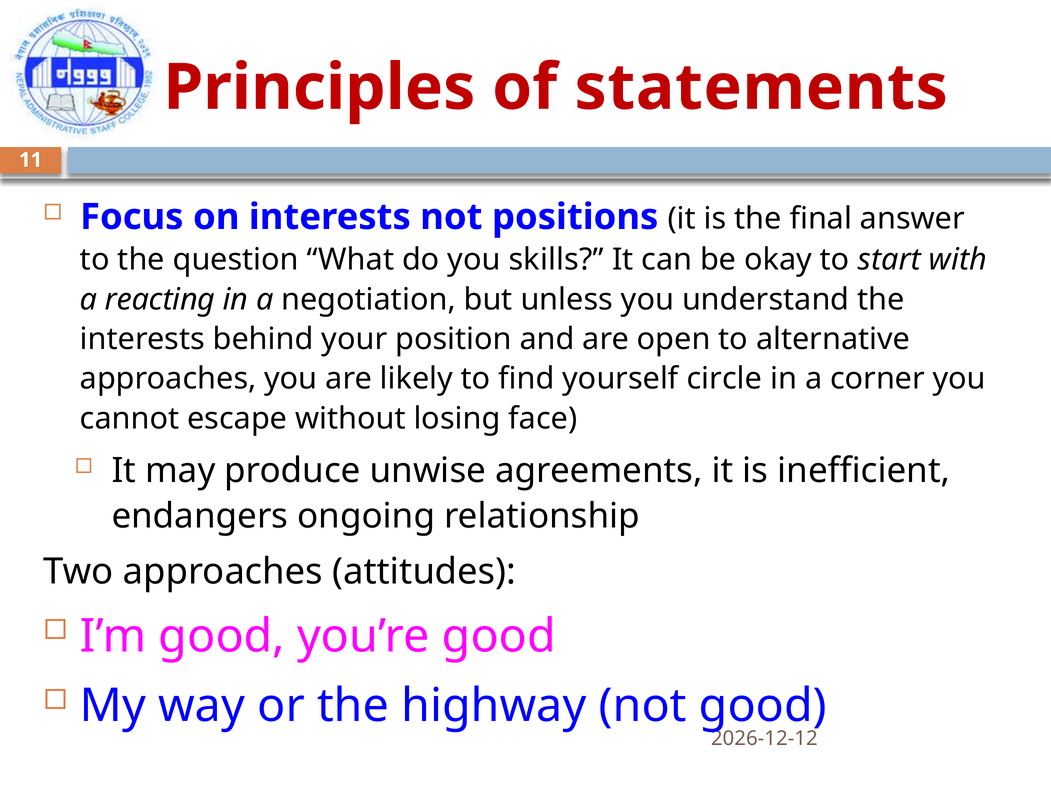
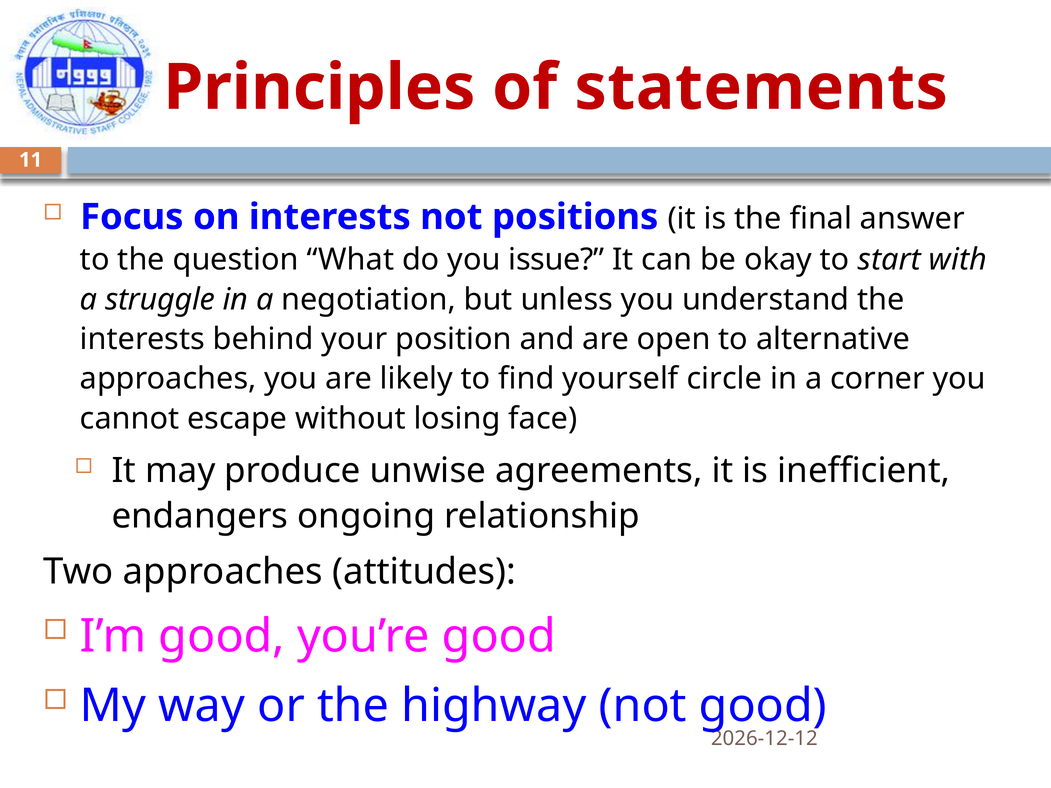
skills: skills -> issue
reacting: reacting -> struggle
